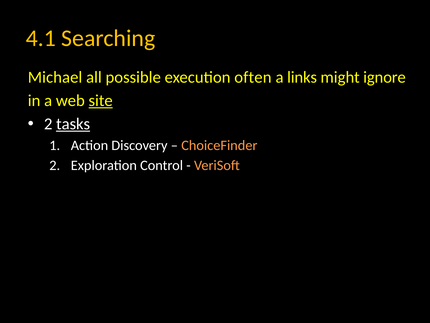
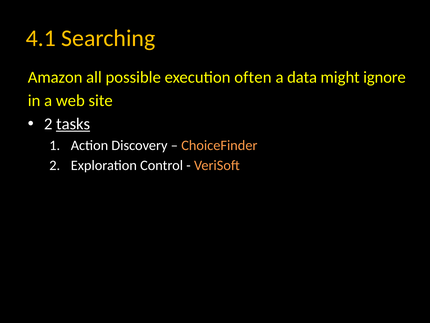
Michael: Michael -> Amazon
links: links -> data
site underline: present -> none
